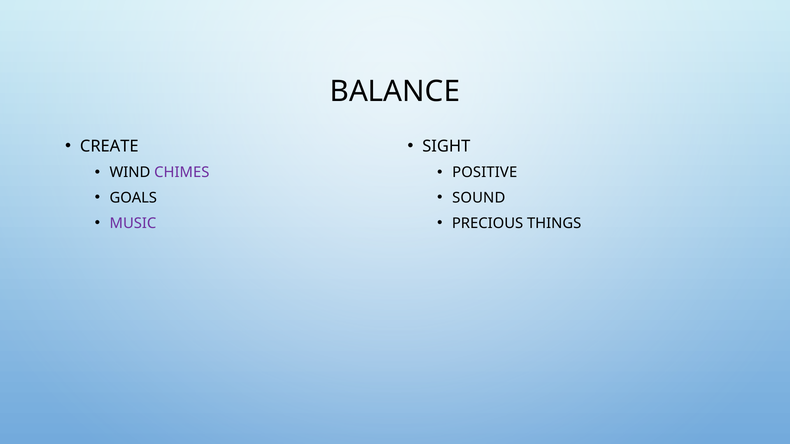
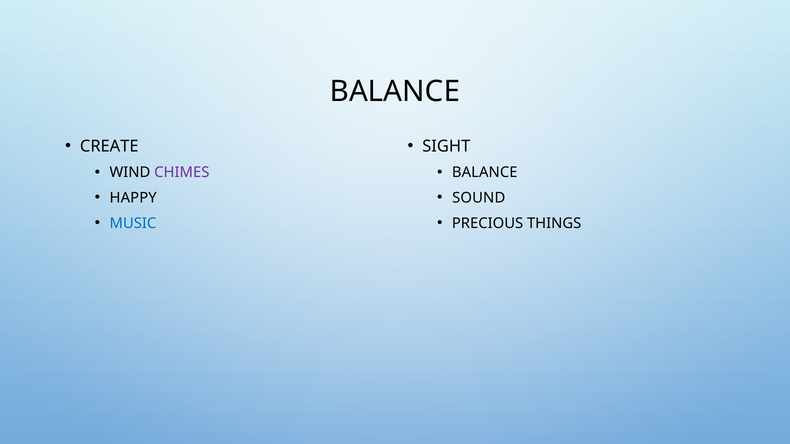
POSITIVE at (485, 173): POSITIVE -> BALANCE
GOALS: GOALS -> HAPPY
MUSIC colour: purple -> blue
